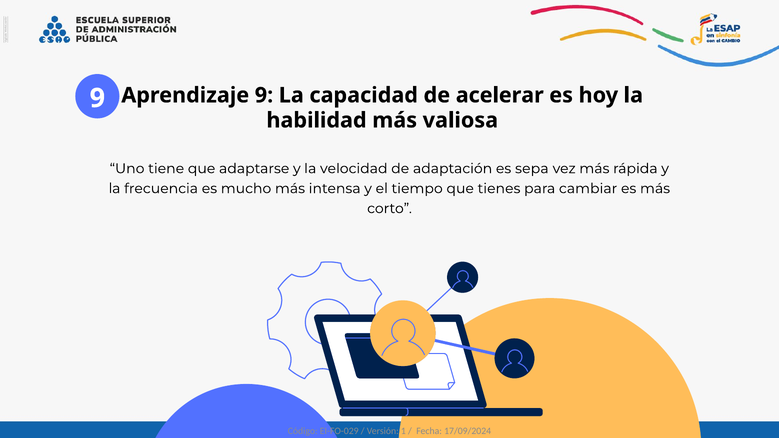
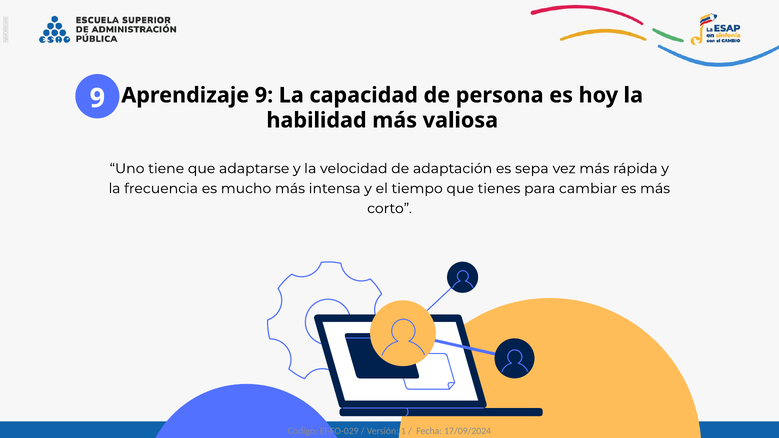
acelerar: acelerar -> persona
